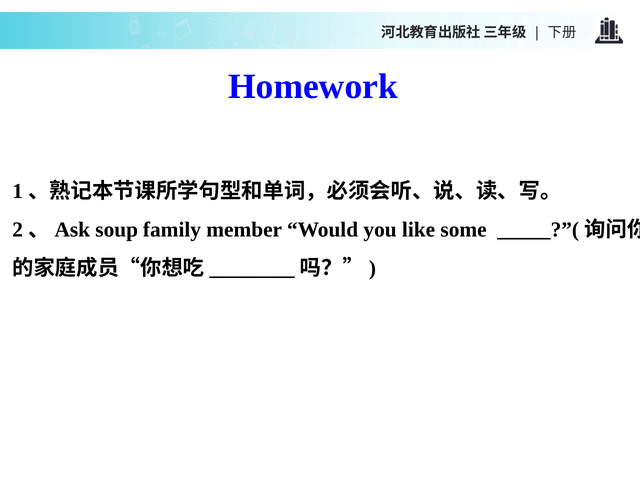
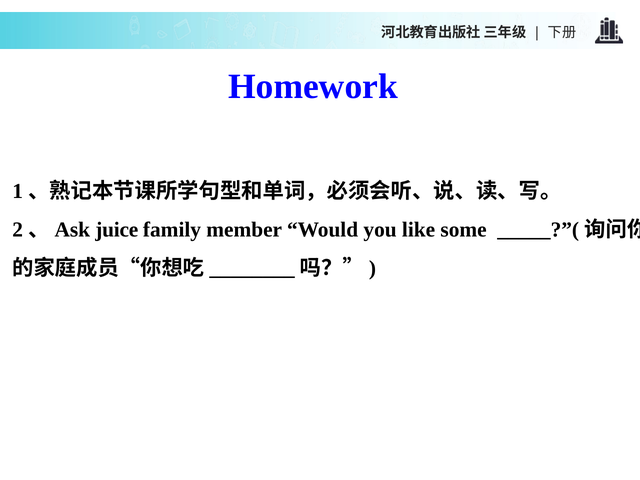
soup: soup -> juice
